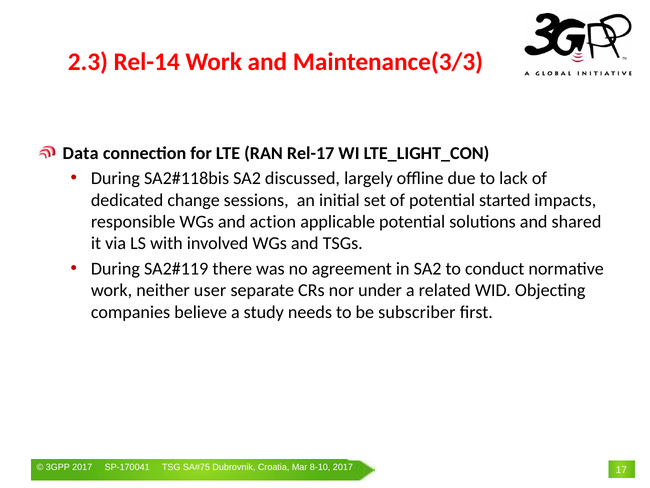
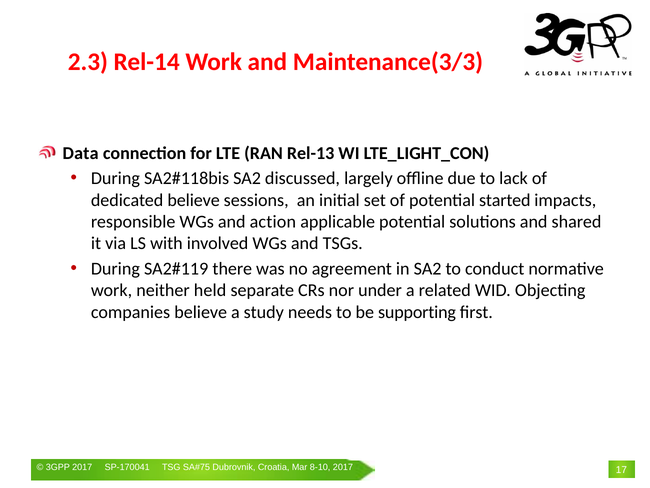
Rel-17: Rel-17 -> Rel-13
dedicated change: change -> believe
user: user -> held
subscriber: subscriber -> supporting
